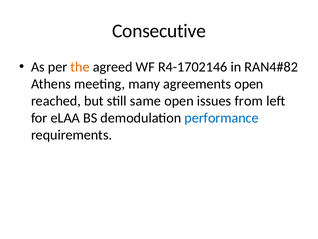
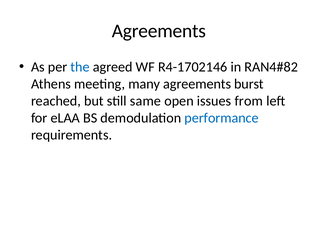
Consecutive at (159, 31): Consecutive -> Agreements
the colour: orange -> blue
agreements open: open -> burst
